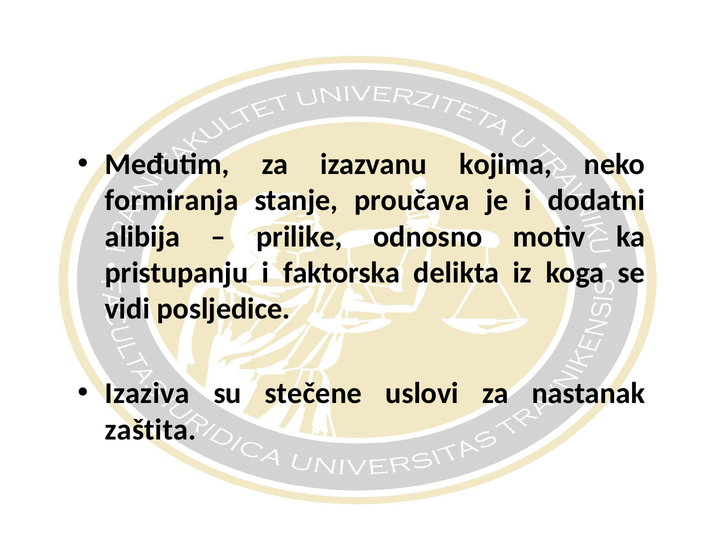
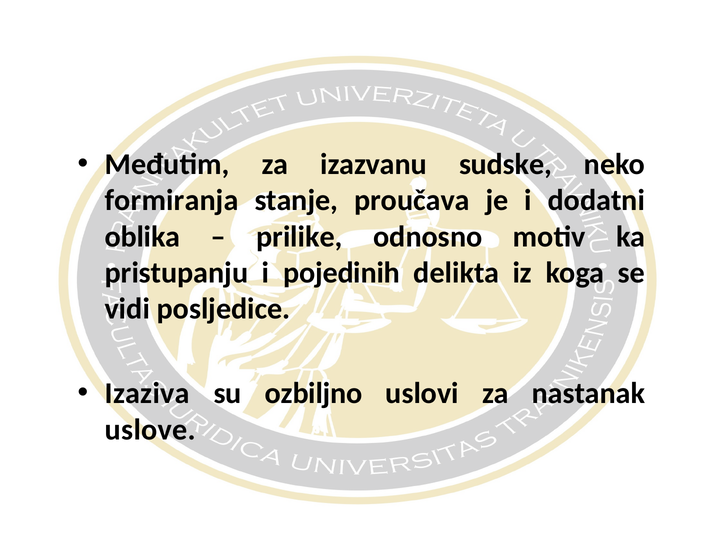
kojima: kojima -> sudske
alibija: alibija -> oblika
faktorska: faktorska -> pojedinih
stečene: stečene -> ozbiljno
zaštita: zaštita -> uslove
